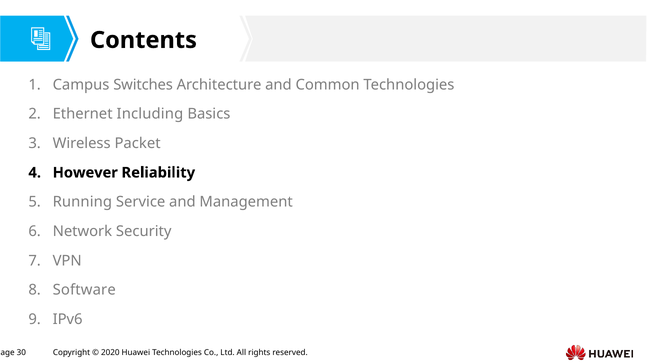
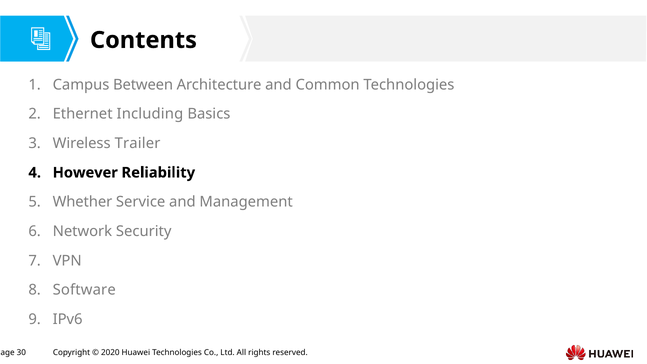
Switches: Switches -> Between
Packet: Packet -> Trailer
Running: Running -> Whether
